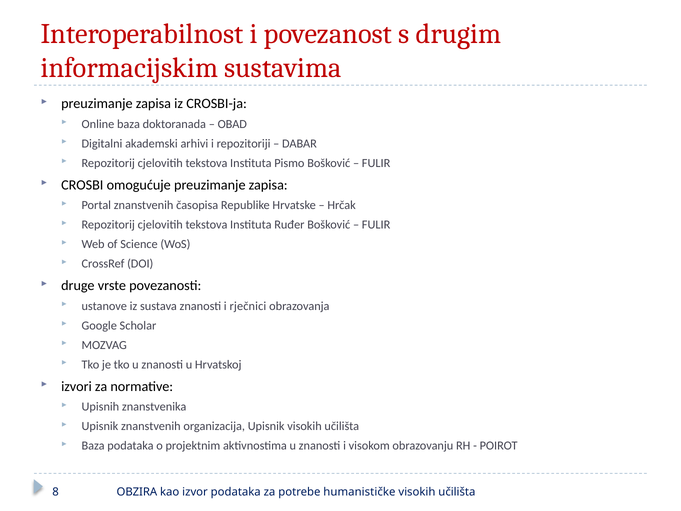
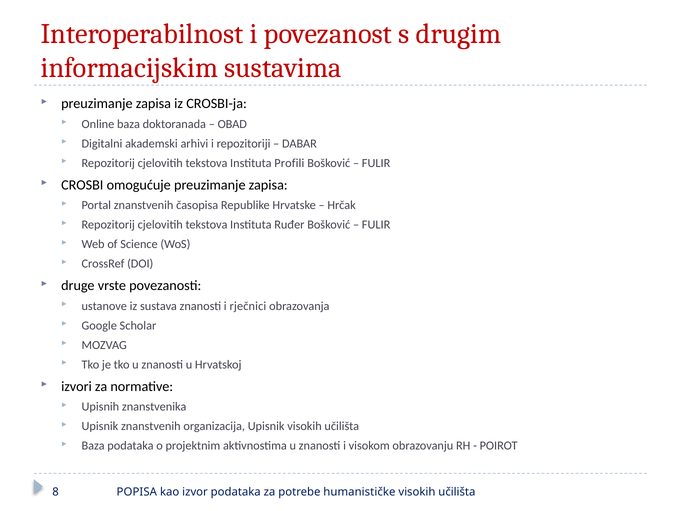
Pismo: Pismo -> Profili
OBZIRA: OBZIRA -> POPISA
